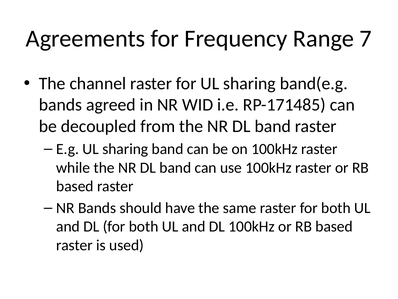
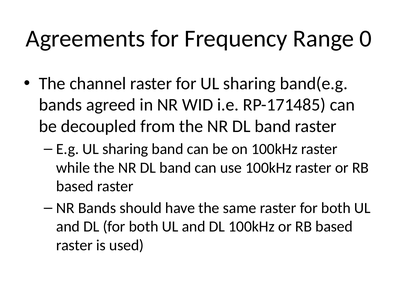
7: 7 -> 0
